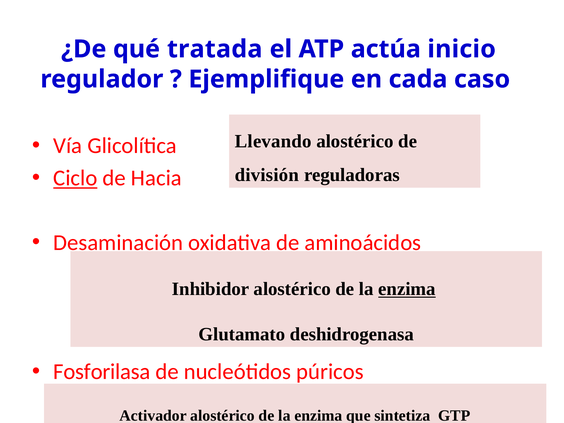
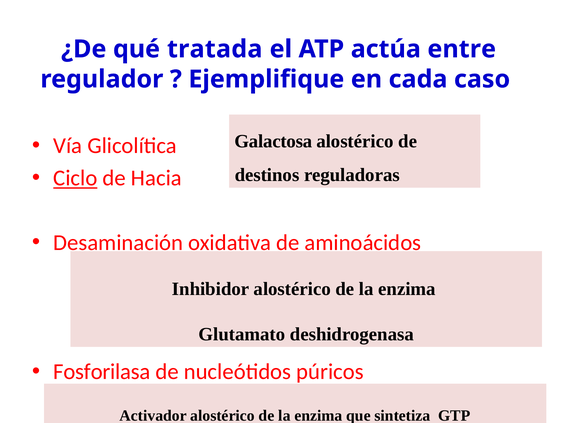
inicio: inicio -> entre
Llevando: Llevando -> Galactosa
división: división -> destinos
enzima at (407, 289) underline: present -> none
